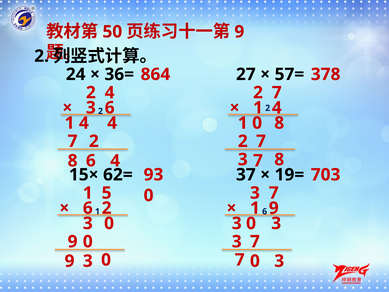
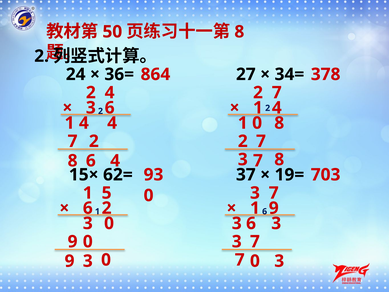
9 at (239, 32): 9 -> 8
57=: 57= -> 34=
0 at (251, 223): 0 -> 6
